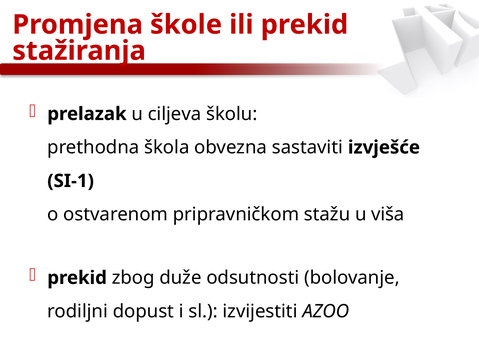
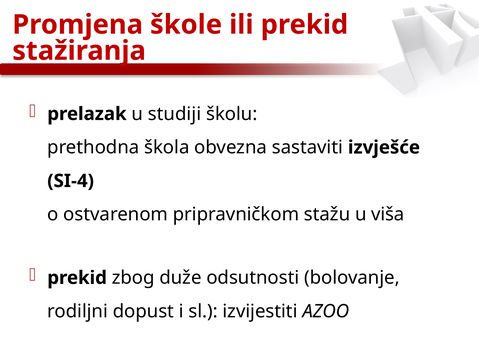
ciljeva: ciljeva -> studiji
SI-1: SI-1 -> SI-4
